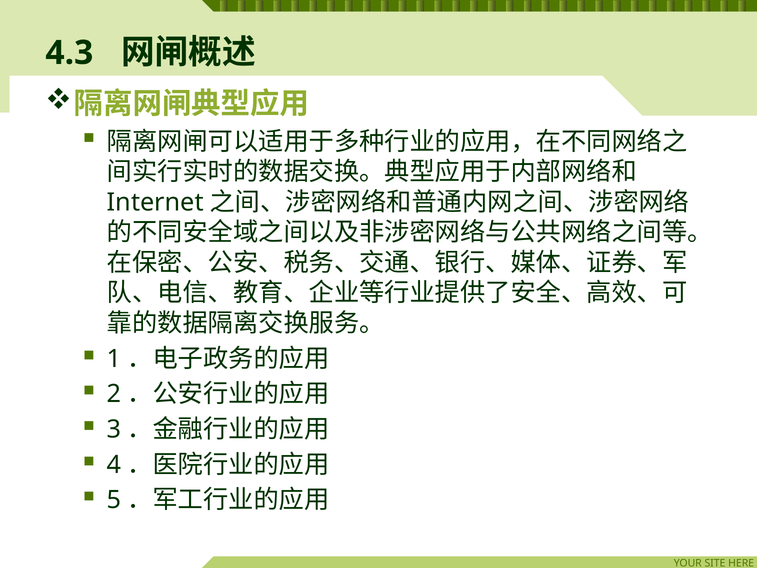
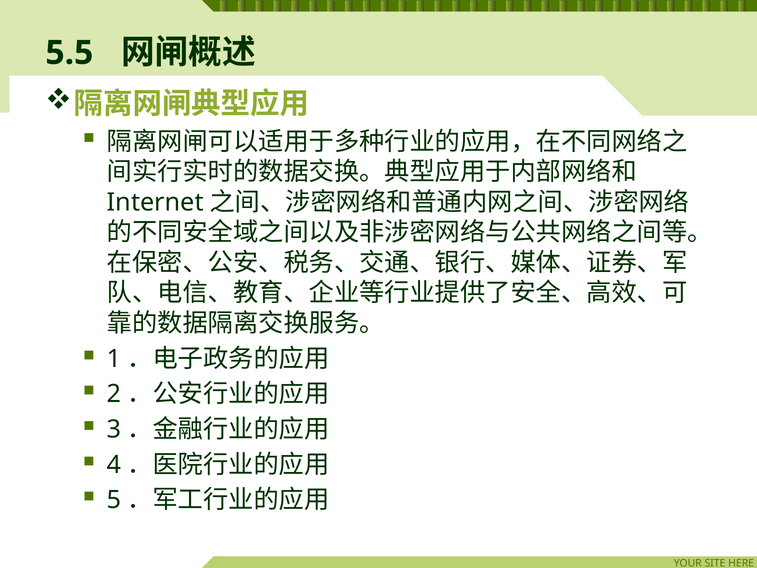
4.3: 4.3 -> 5.5
